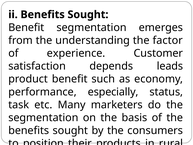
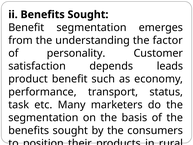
experience: experience -> personality
especially: especially -> transport
